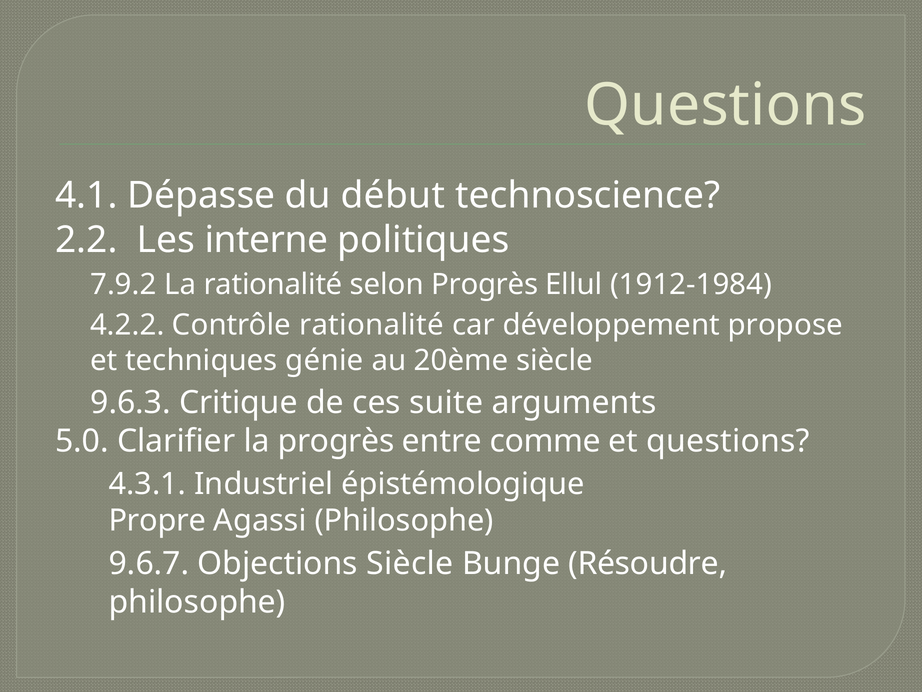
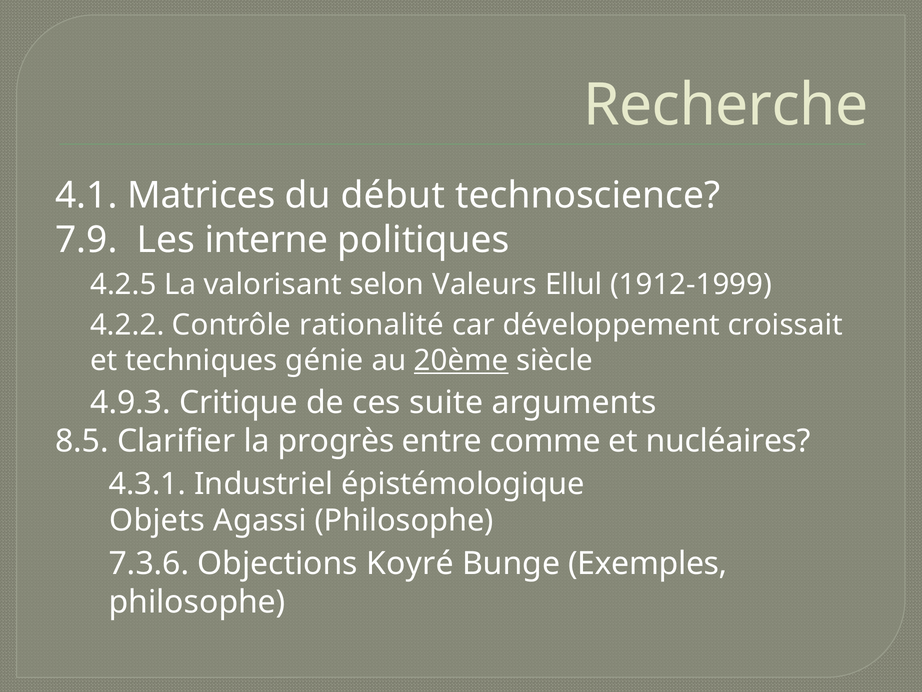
Questions at (725, 105): Questions -> Recherche
Dépasse: Dépasse -> Matrices
2.2: 2.2 -> 7.9
7.9.2: 7.9.2 -> 4.2.5
La rationalité: rationalité -> valorisant
selon Progrès: Progrès -> Valeurs
1912-1984: 1912-1984 -> 1912-1999
propose: propose -> croissait
20ème underline: none -> present
9.6.3: 9.6.3 -> 4.9.3
5.0: 5.0 -> 8.5
et questions: questions -> nucléaires
Propre: Propre -> Objets
9.6.7: 9.6.7 -> 7.3.6
Objections Siècle: Siècle -> Koyré
Résoudre: Résoudre -> Exemples
